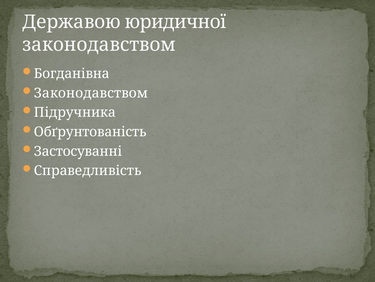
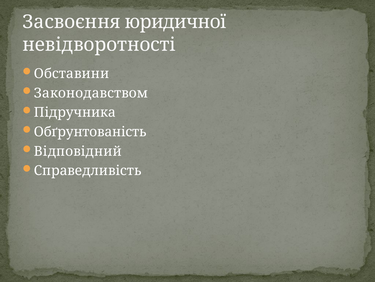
Державою: Державою -> Засвоєння
законодавством at (99, 44): законодавством -> невідворотності
Богданівна: Богданівна -> Обставини
Застосуванні: Застосуванні -> Відповідний
